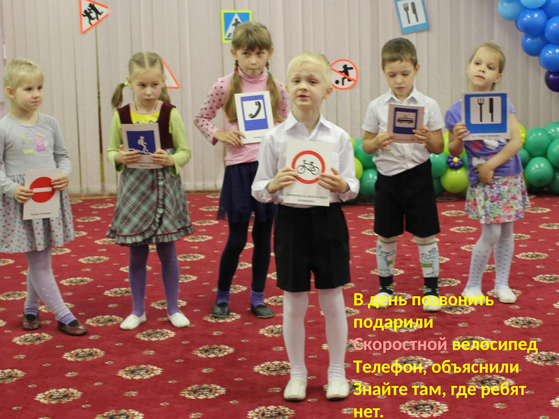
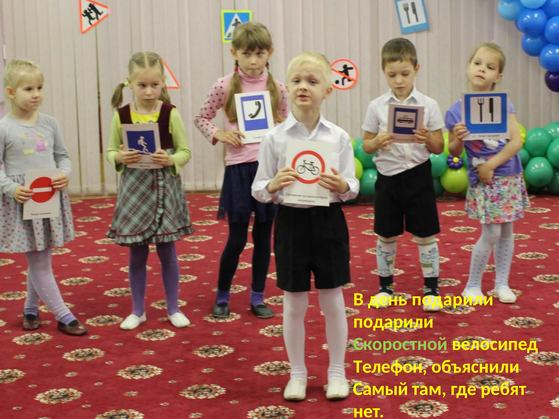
день позвонить: позвонить -> подарили
Скоростной colour: pink -> light green
Знайте: Знайте -> Самый
